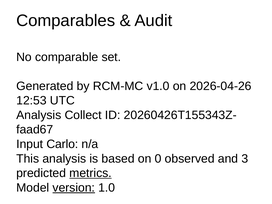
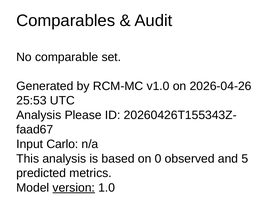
12:53: 12:53 -> 25:53
Collect: Collect -> Please
3: 3 -> 5
metrics underline: present -> none
